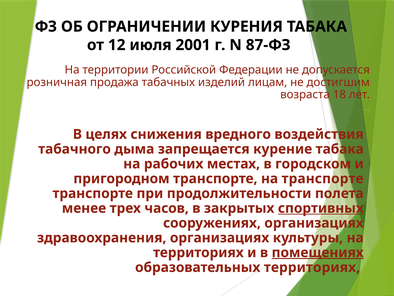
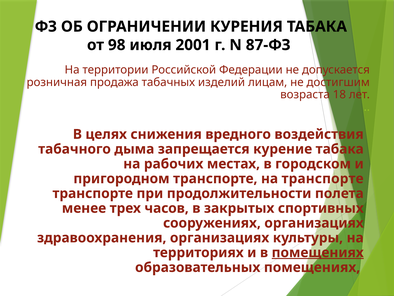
12: 12 -> 98
спортивных underline: present -> none
образовательных территориях: территориях -> помещениях
